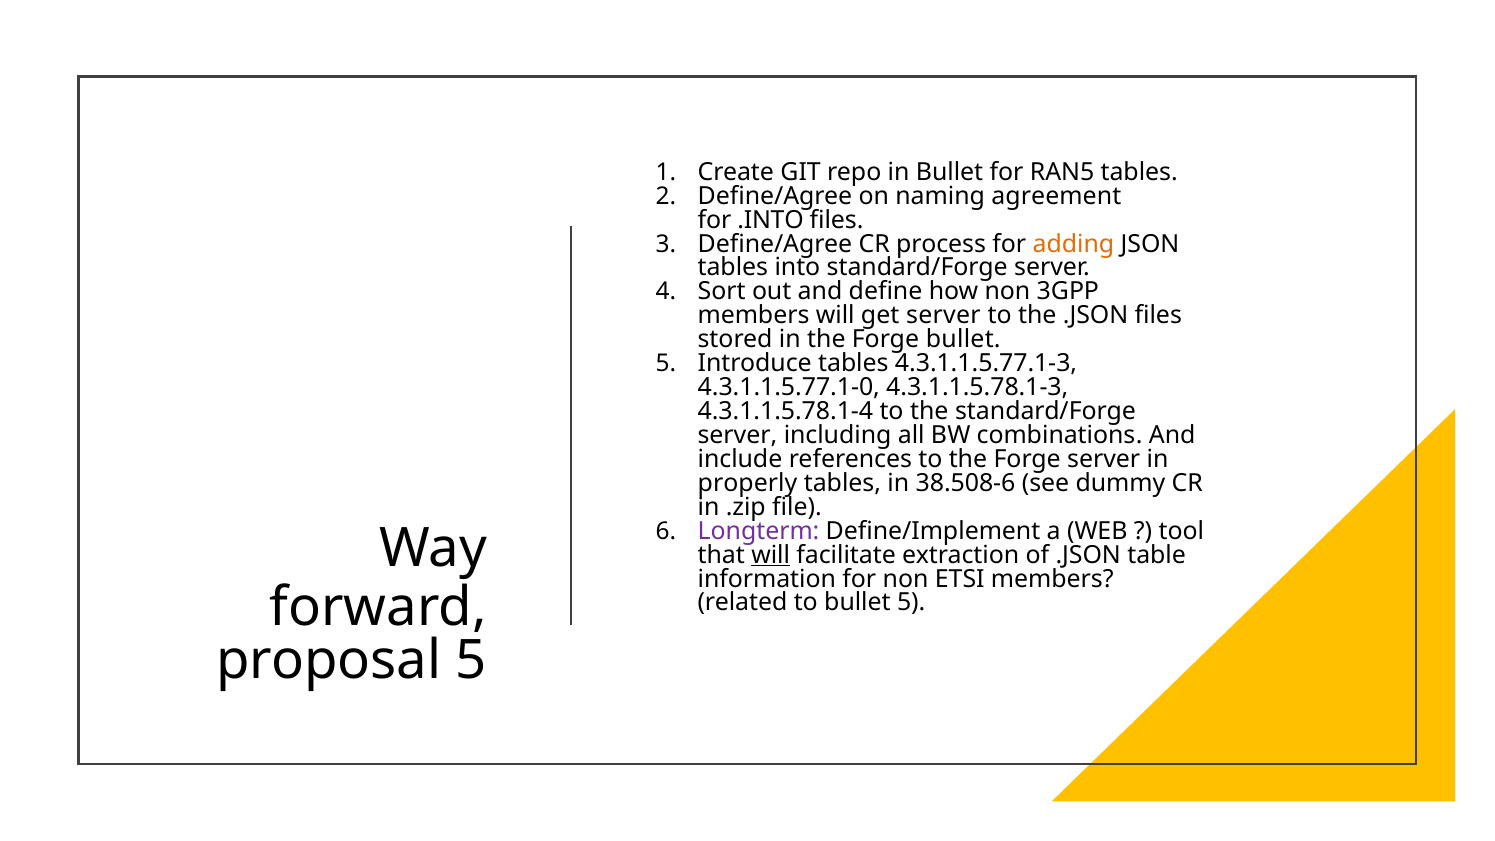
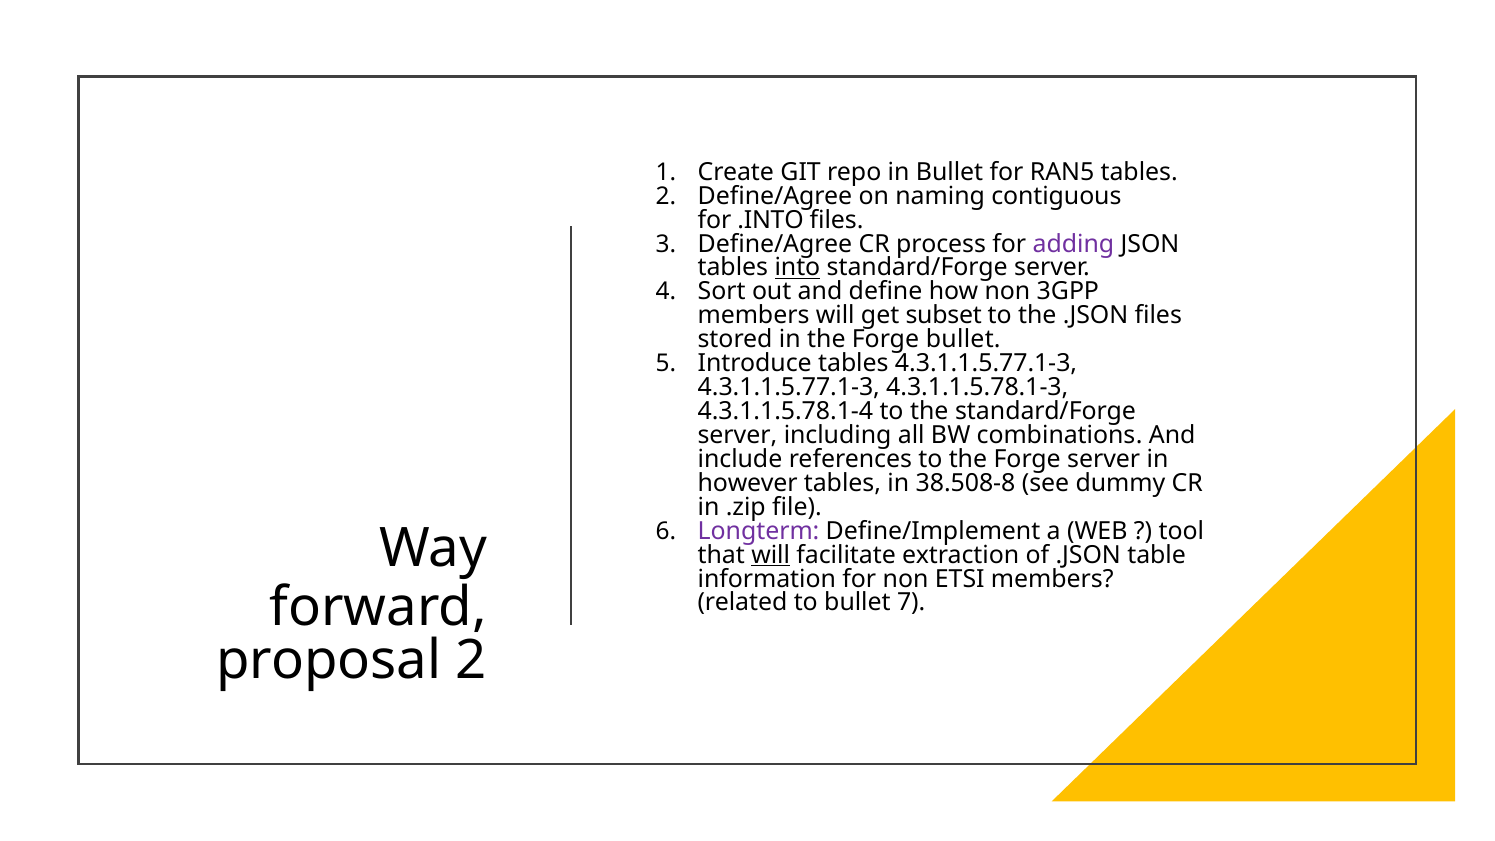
agreement: agreement -> contiguous
adding colour: orange -> purple
into underline: none -> present
get server: server -> subset
4.3.1.1.5.77.1-0 at (789, 387): 4.3.1.1.5.77.1-0 -> 4.3.1.1.5.77.1-3
properly: properly -> however
38.508-6: 38.508-6 -> 38.508-8
to bullet 5: 5 -> 7
proposal 5: 5 -> 2
